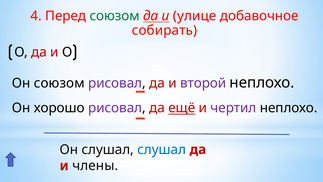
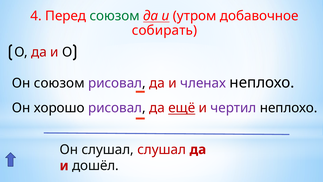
улице: улице -> утром
второй: второй -> членах
слушал at (162, 149) colour: blue -> red
члены: члены -> дошёл
